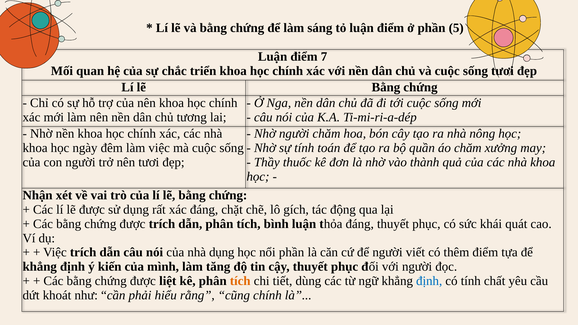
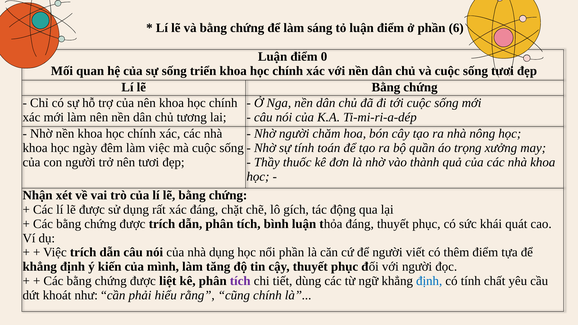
5: 5 -> 6
7: 7 -> 0
sự chắc: chắc -> sống
áo chăm: chăm -> trọng
tích at (240, 281) colour: orange -> purple
